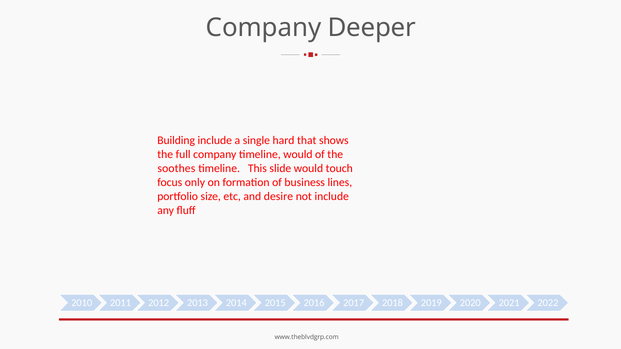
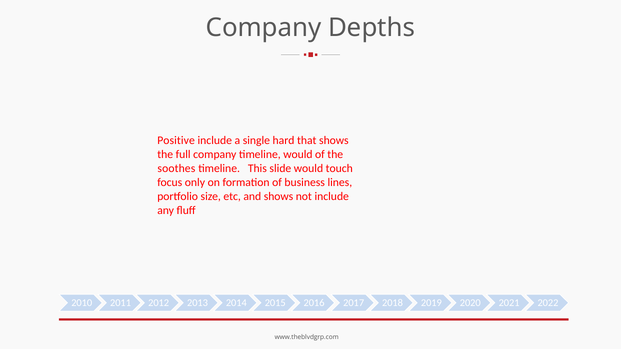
Deeper: Deeper -> Depths
Building: Building -> Positive
and desire: desire -> shows
